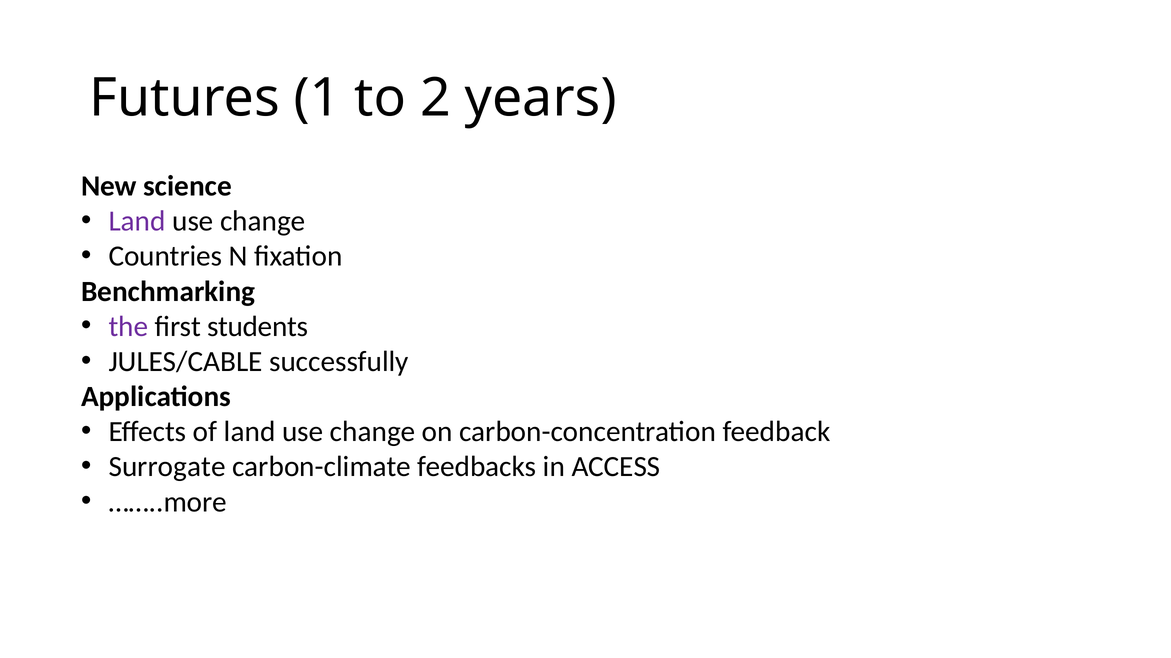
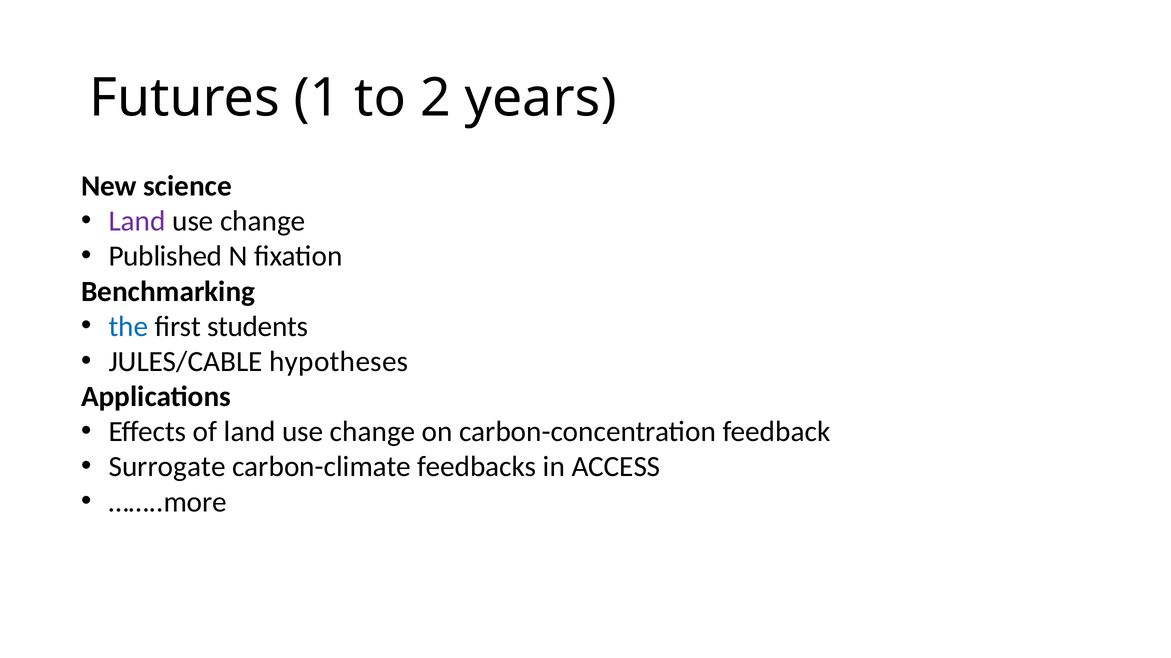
Countries: Countries -> Published
the colour: purple -> blue
successfully: successfully -> hypotheses
